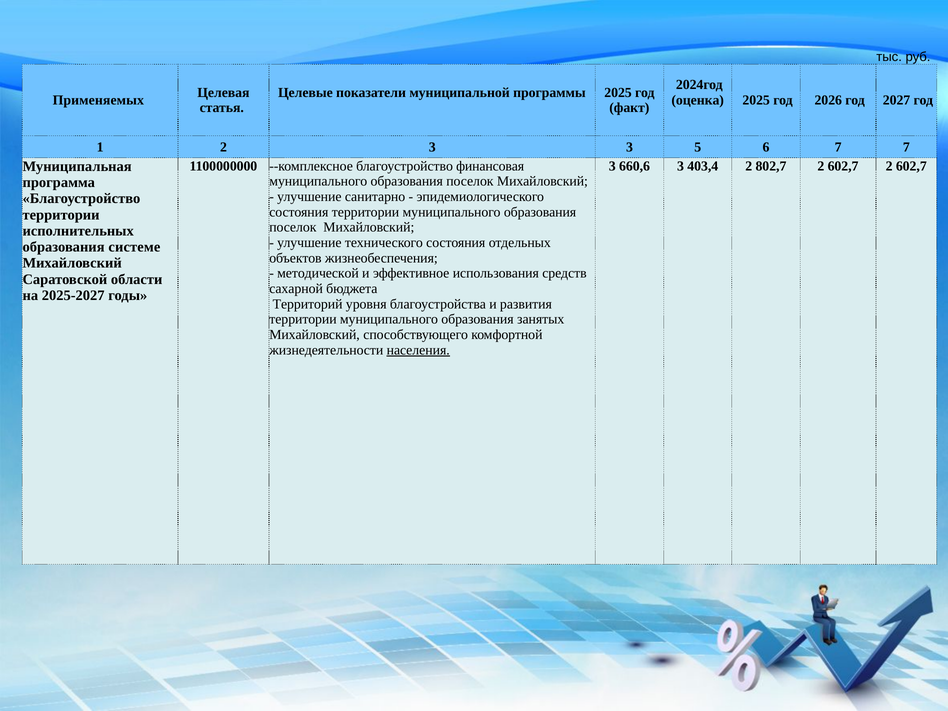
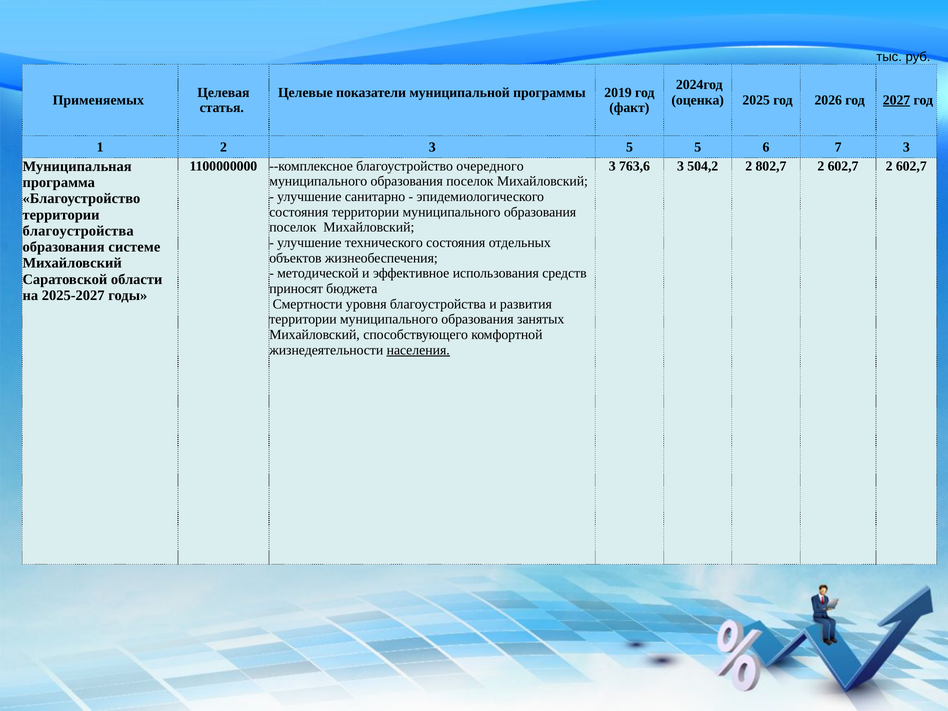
программы 2025: 2025 -> 2019
2027 underline: none -> present
3 3: 3 -> 5
7 7: 7 -> 3
финансовая: финансовая -> очередного
660,6: 660,6 -> 763,6
403,4: 403,4 -> 504,2
исполнительных at (78, 231): исполнительных -> благоустройства
сахарной: сахарной -> приносят
Территорий: Территорий -> Смертности
